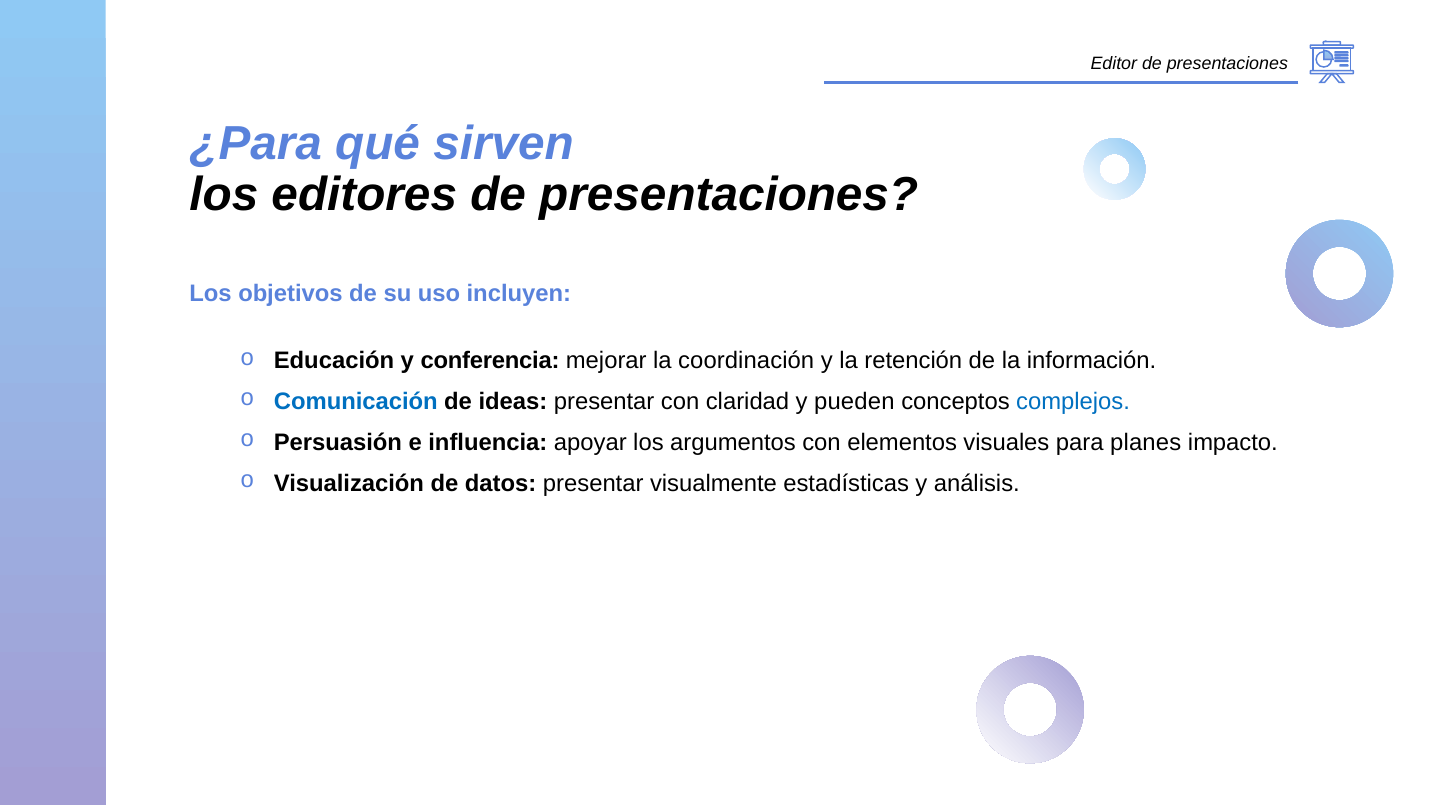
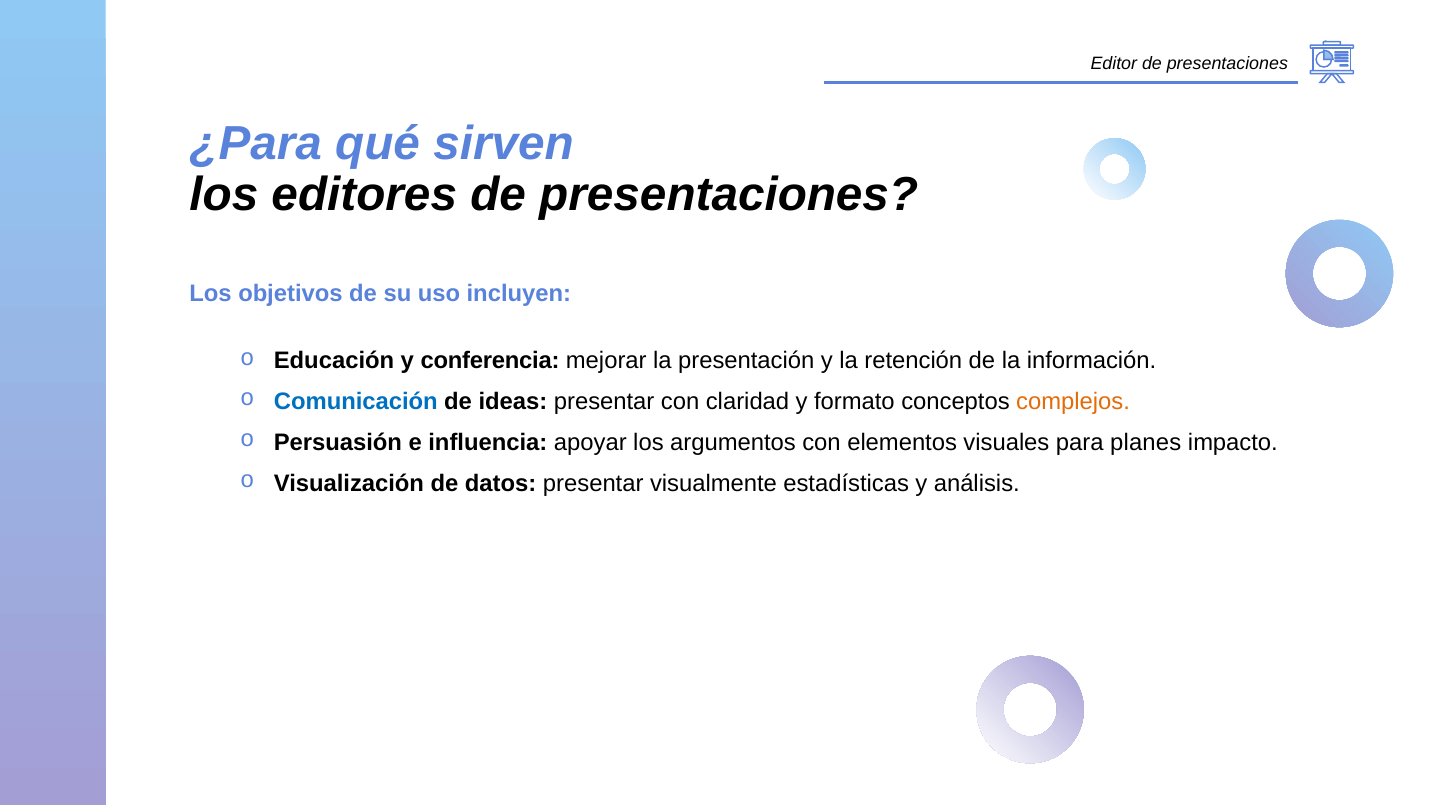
coordinación: coordinación -> presentación
pueden: pueden -> formato
complejos colour: blue -> orange
